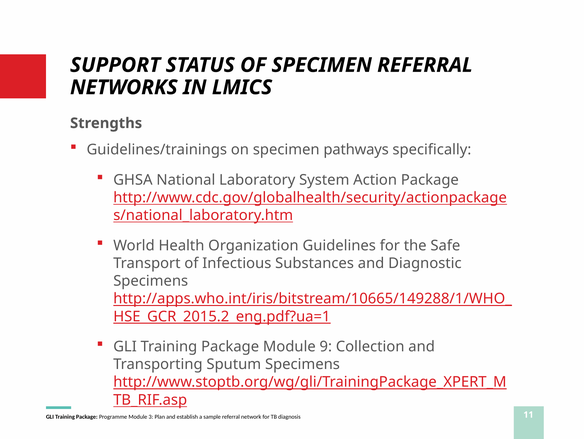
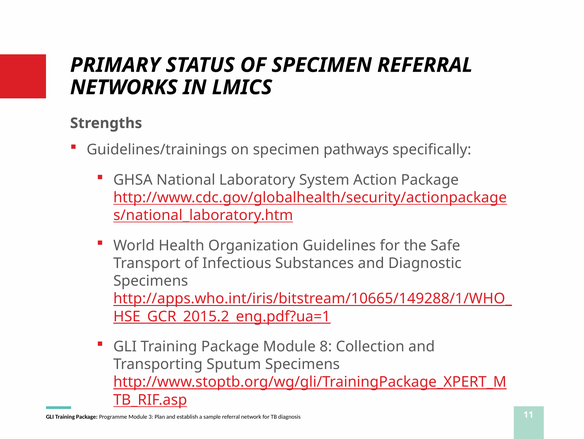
SUPPORT: SUPPORT -> PRIMARY
9: 9 -> 8
